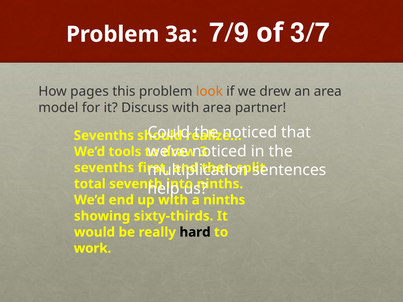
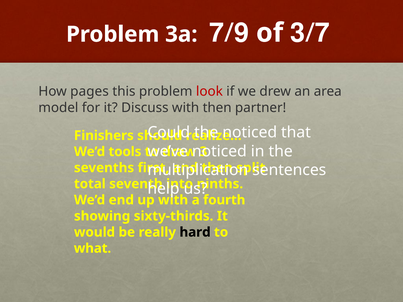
look colour: orange -> red
with area: area -> then
Sevenths at (104, 136): Sevenths -> Finishers
a ninths: ninths -> fourth
work: work -> what
